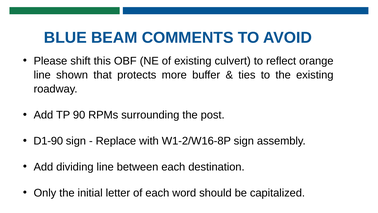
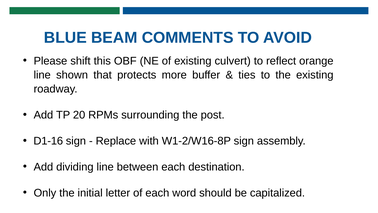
90: 90 -> 20
D1-90: D1-90 -> D1-16
